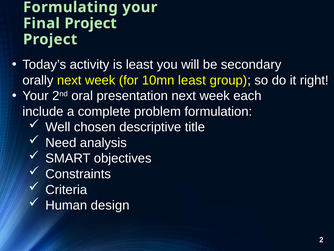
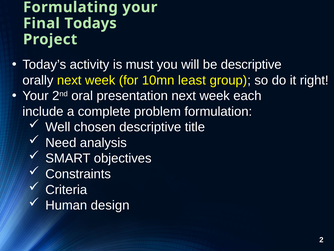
Final Project: Project -> Todays
is least: least -> must
be secondary: secondary -> descriptive
